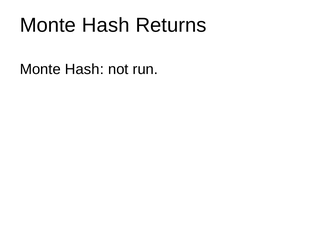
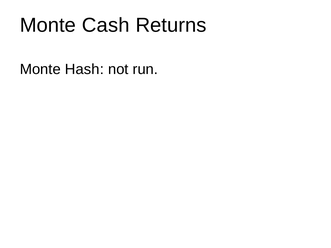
Hash at (106, 25): Hash -> Cash
